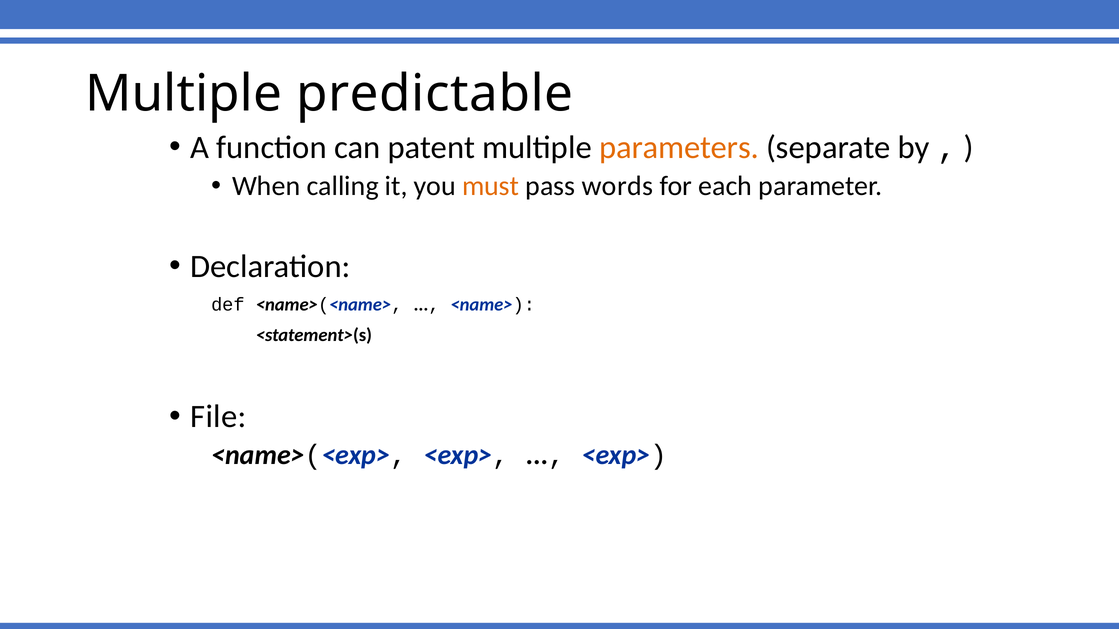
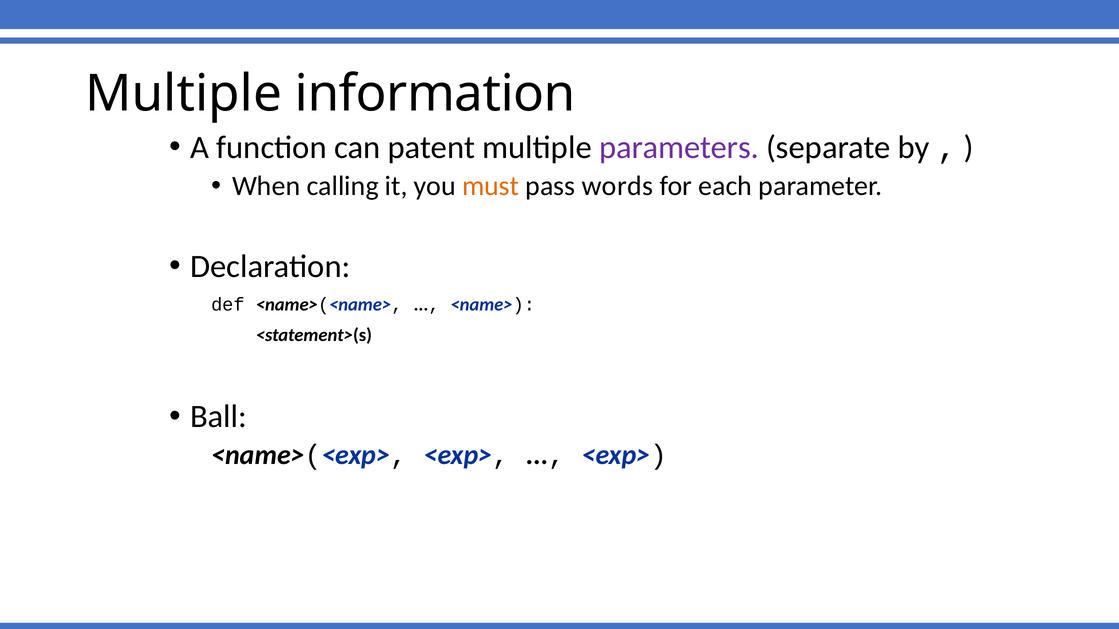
predictable: predictable -> information
parameters colour: orange -> purple
File: File -> Ball
